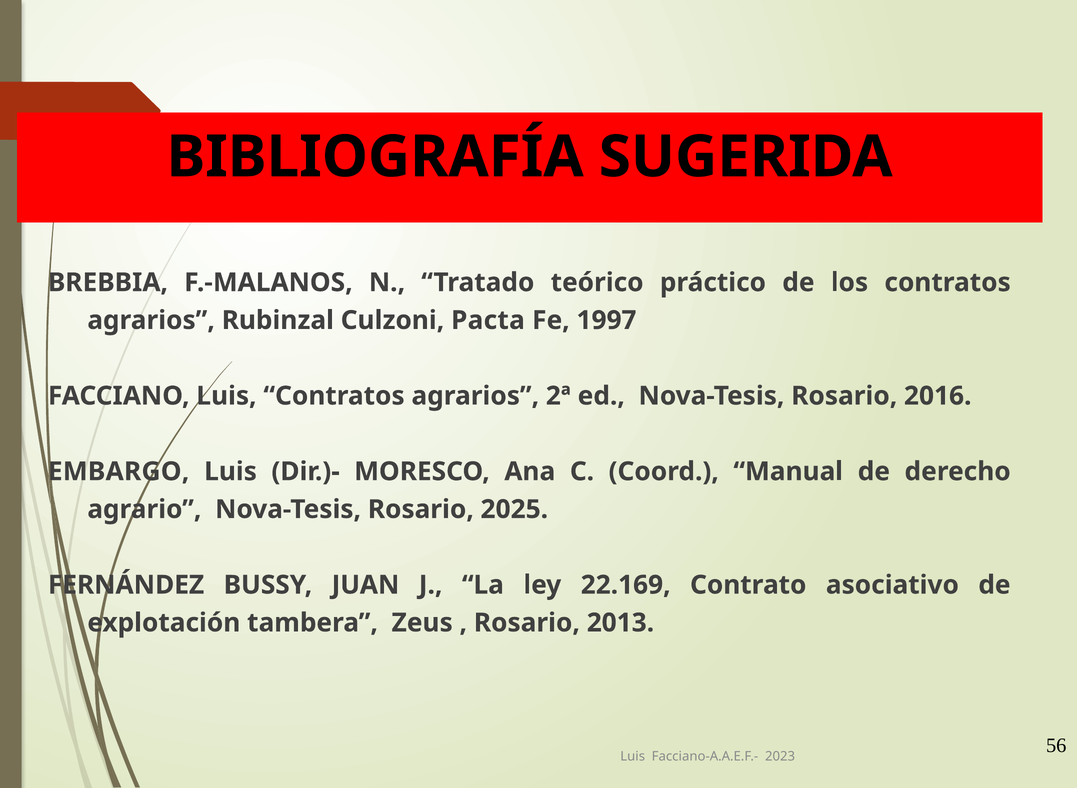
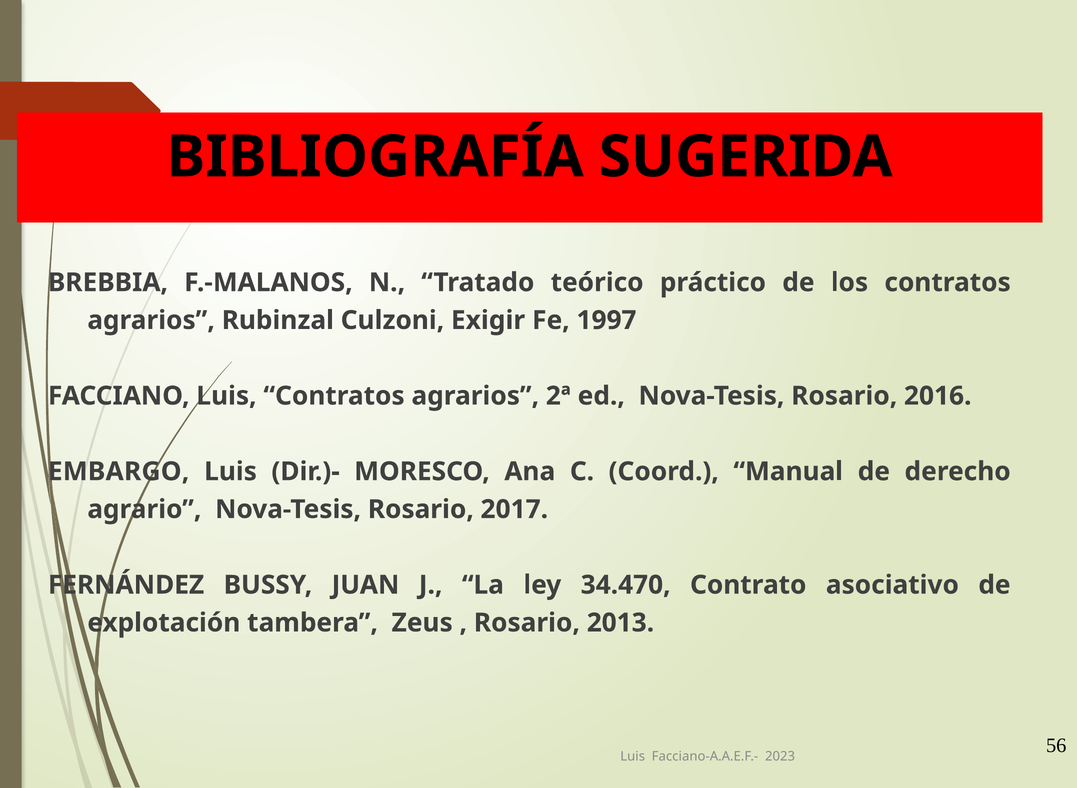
Pacta: Pacta -> Exigir
2025: 2025 -> 2017
22.169: 22.169 -> 34.470
